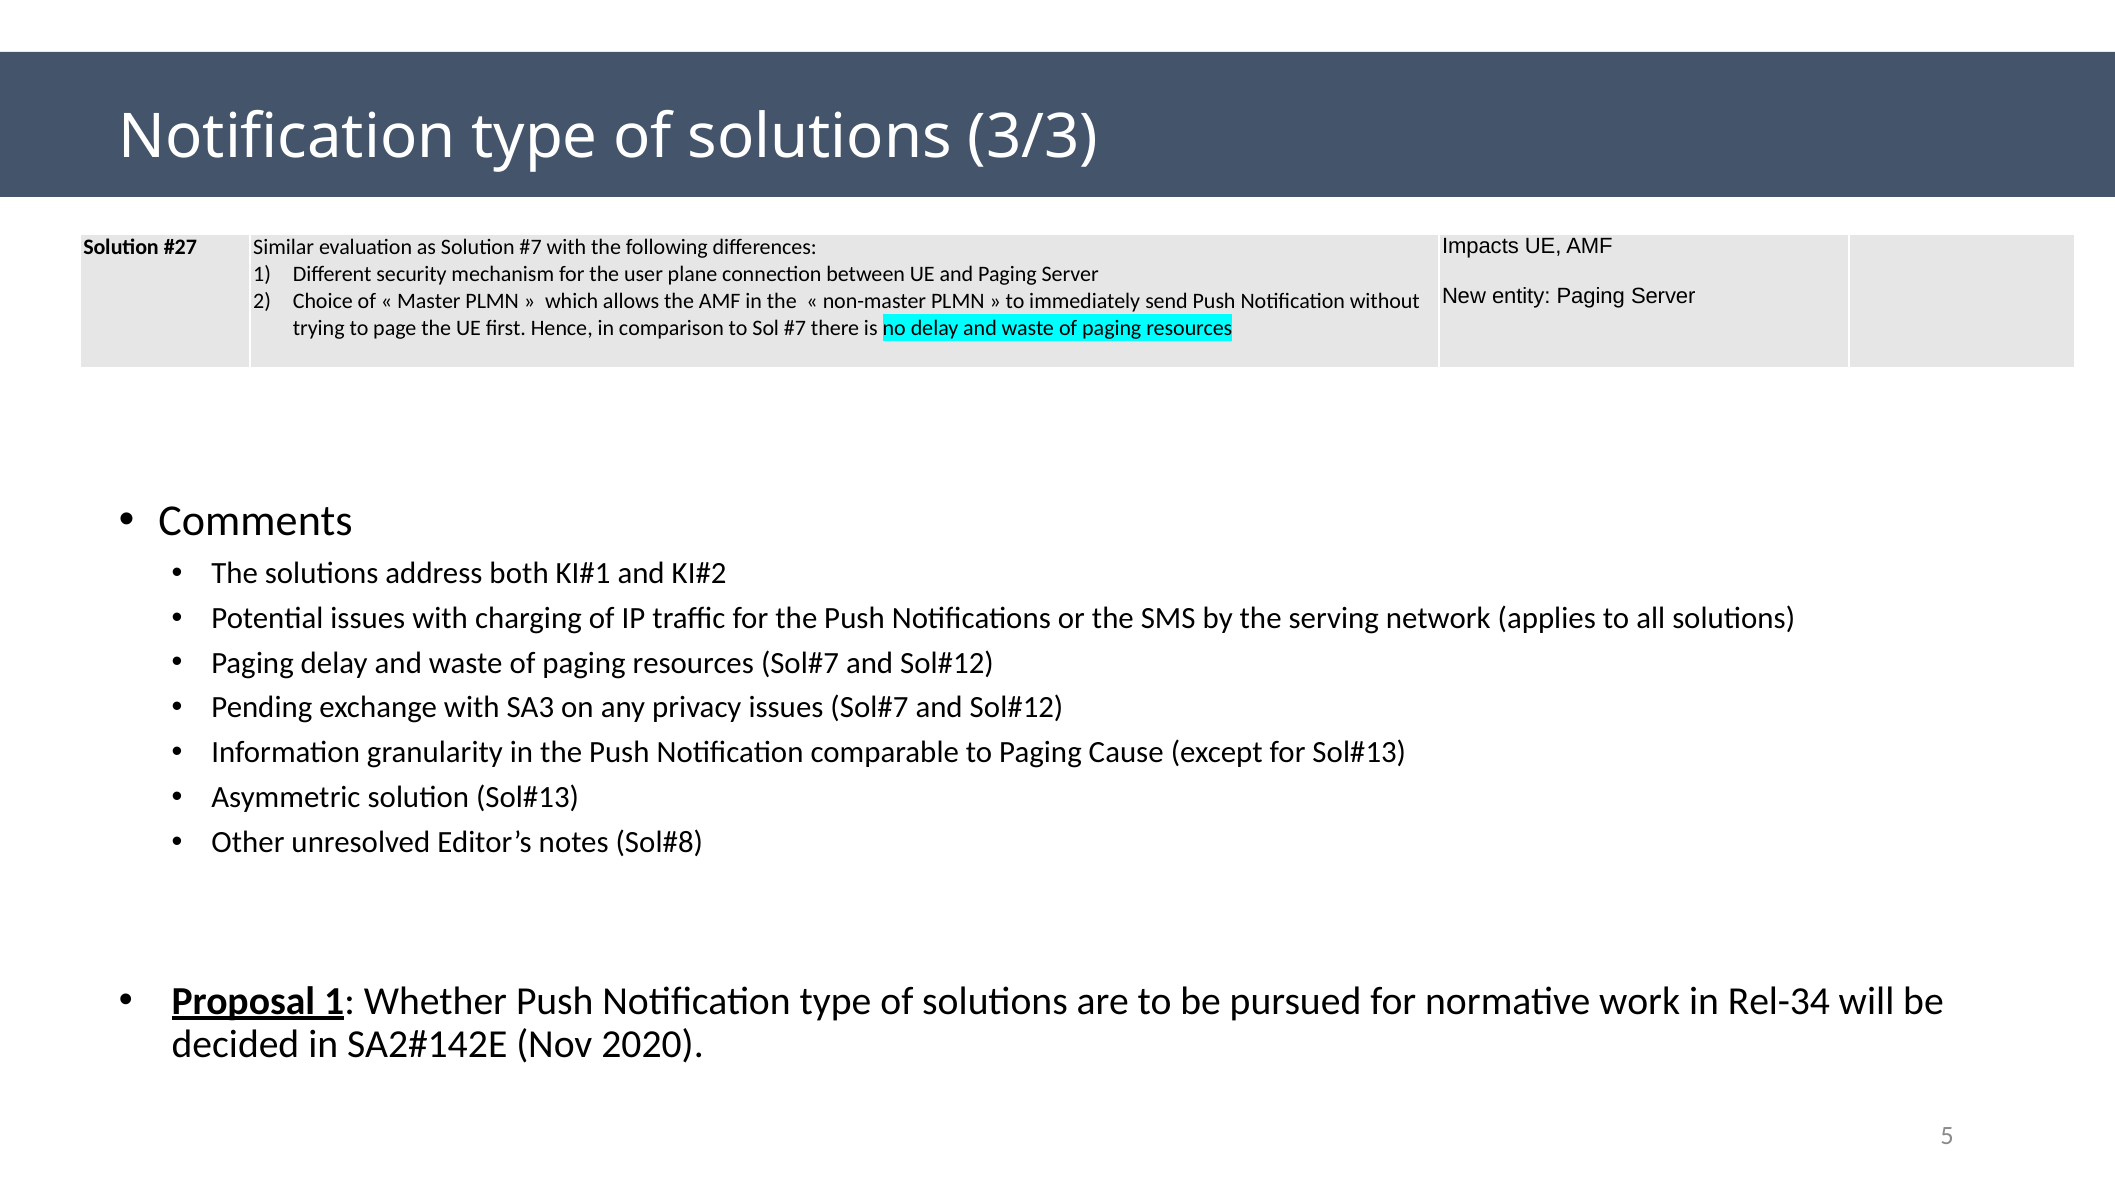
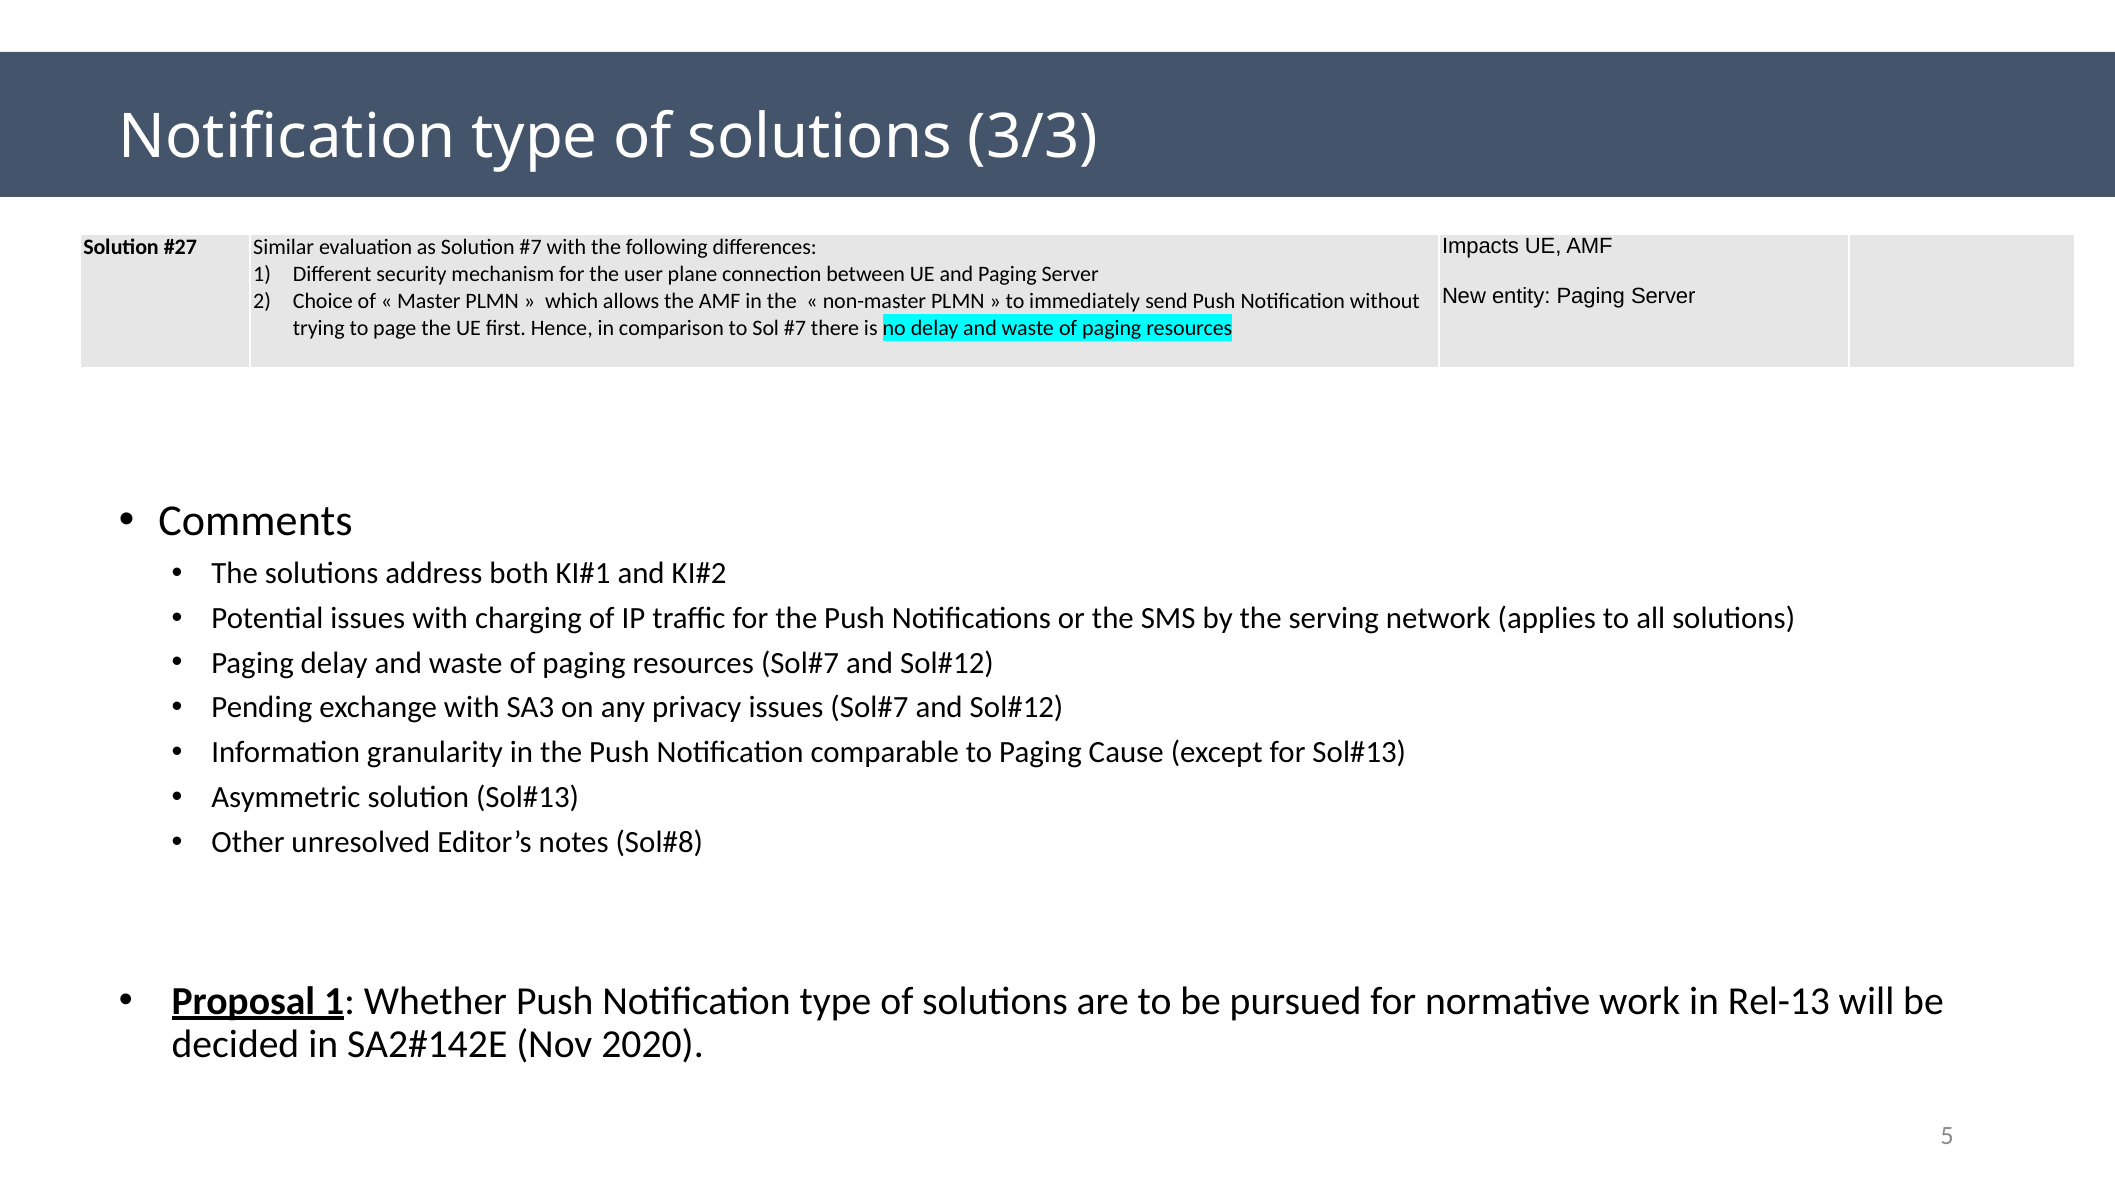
Rel-34: Rel-34 -> Rel-13
